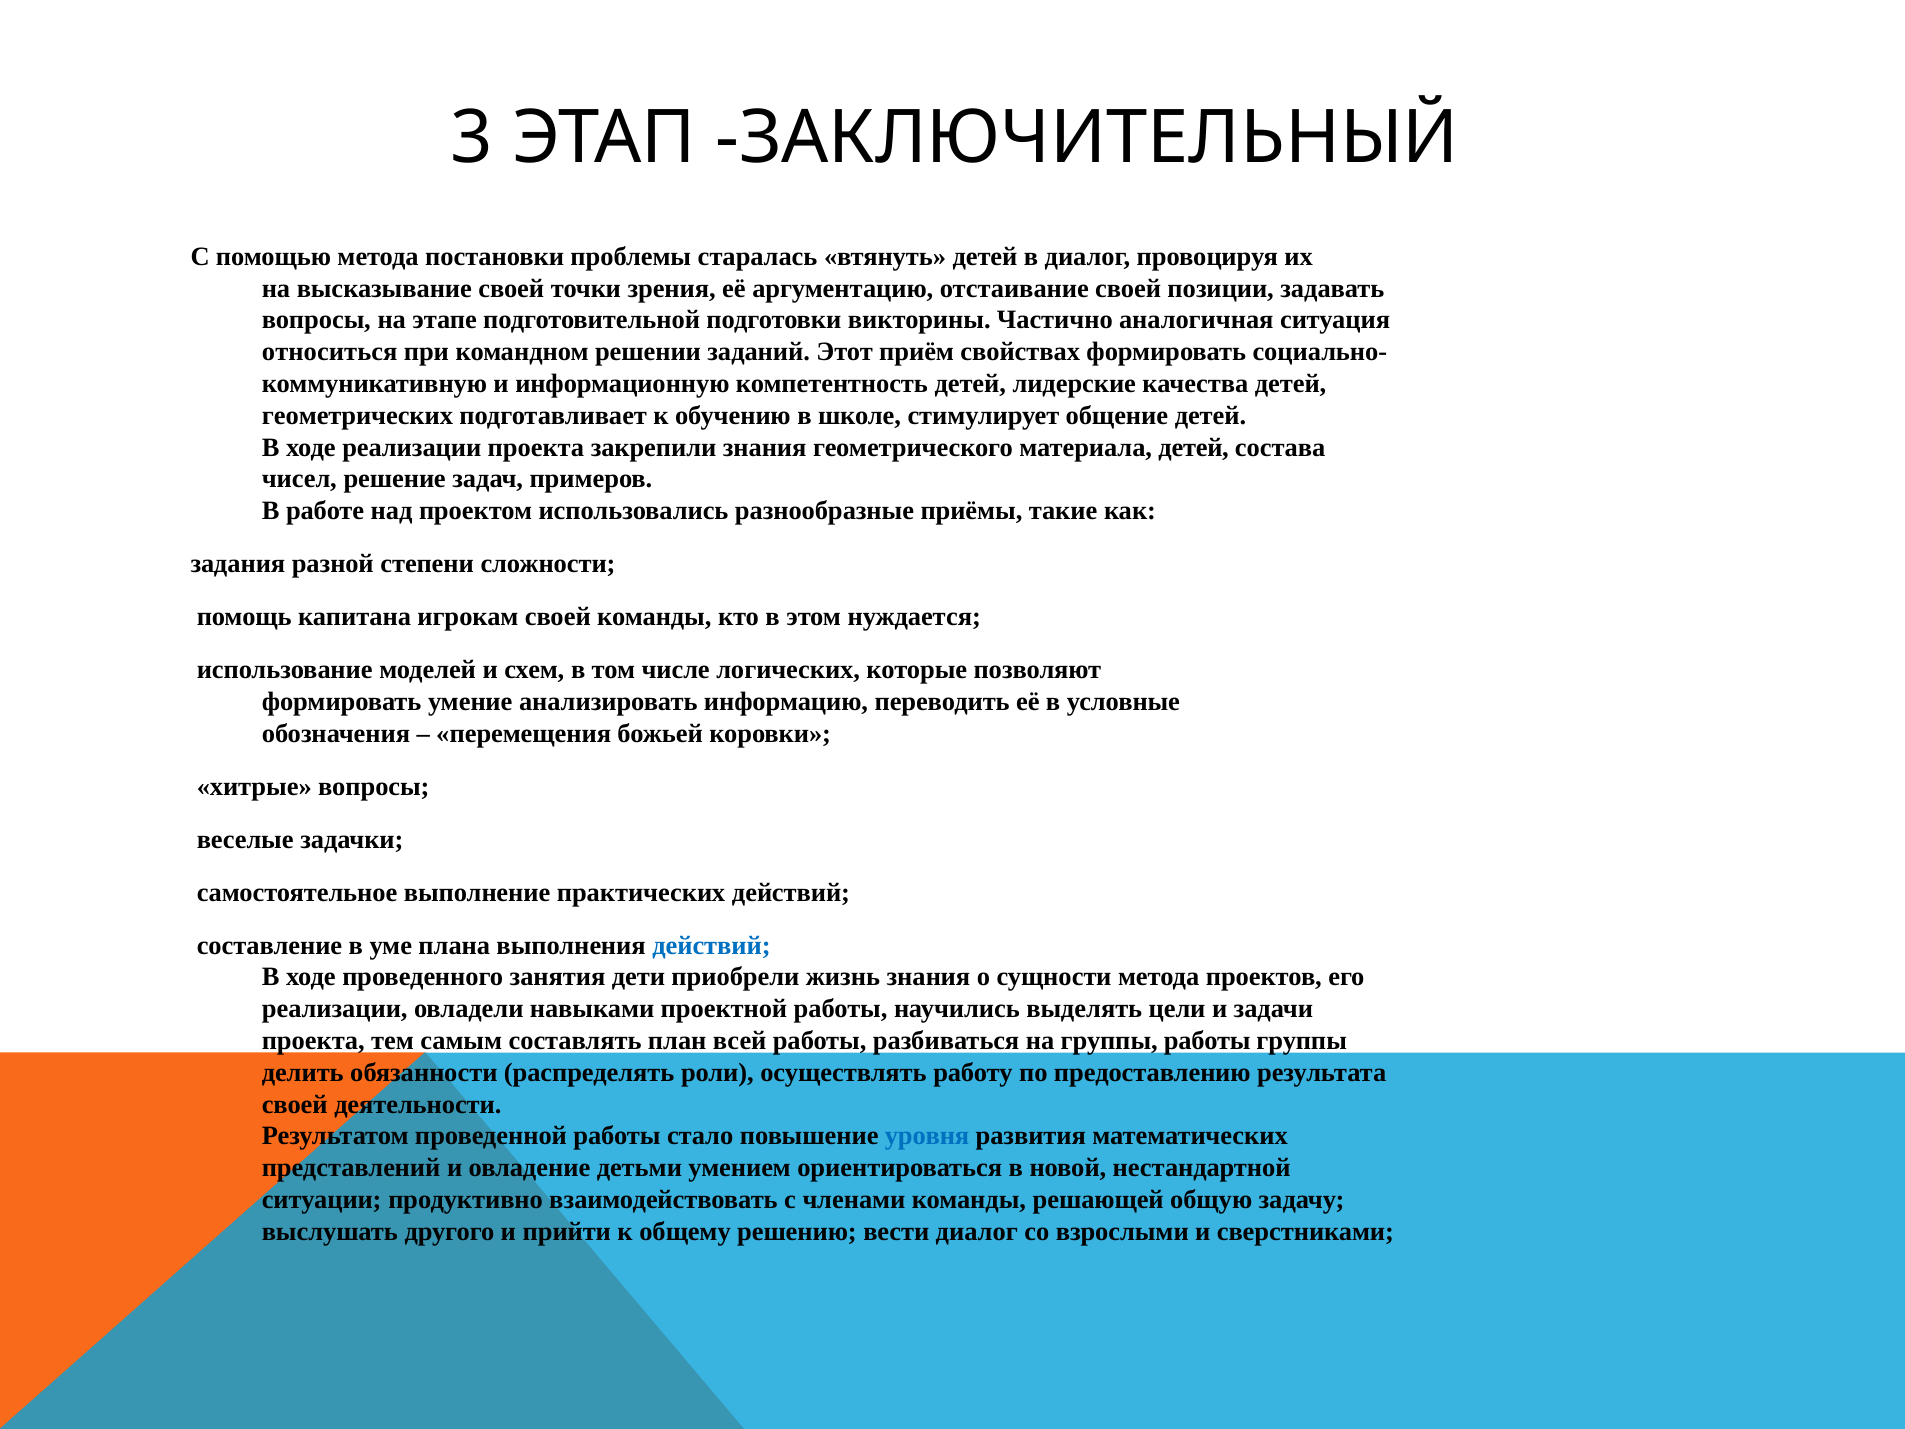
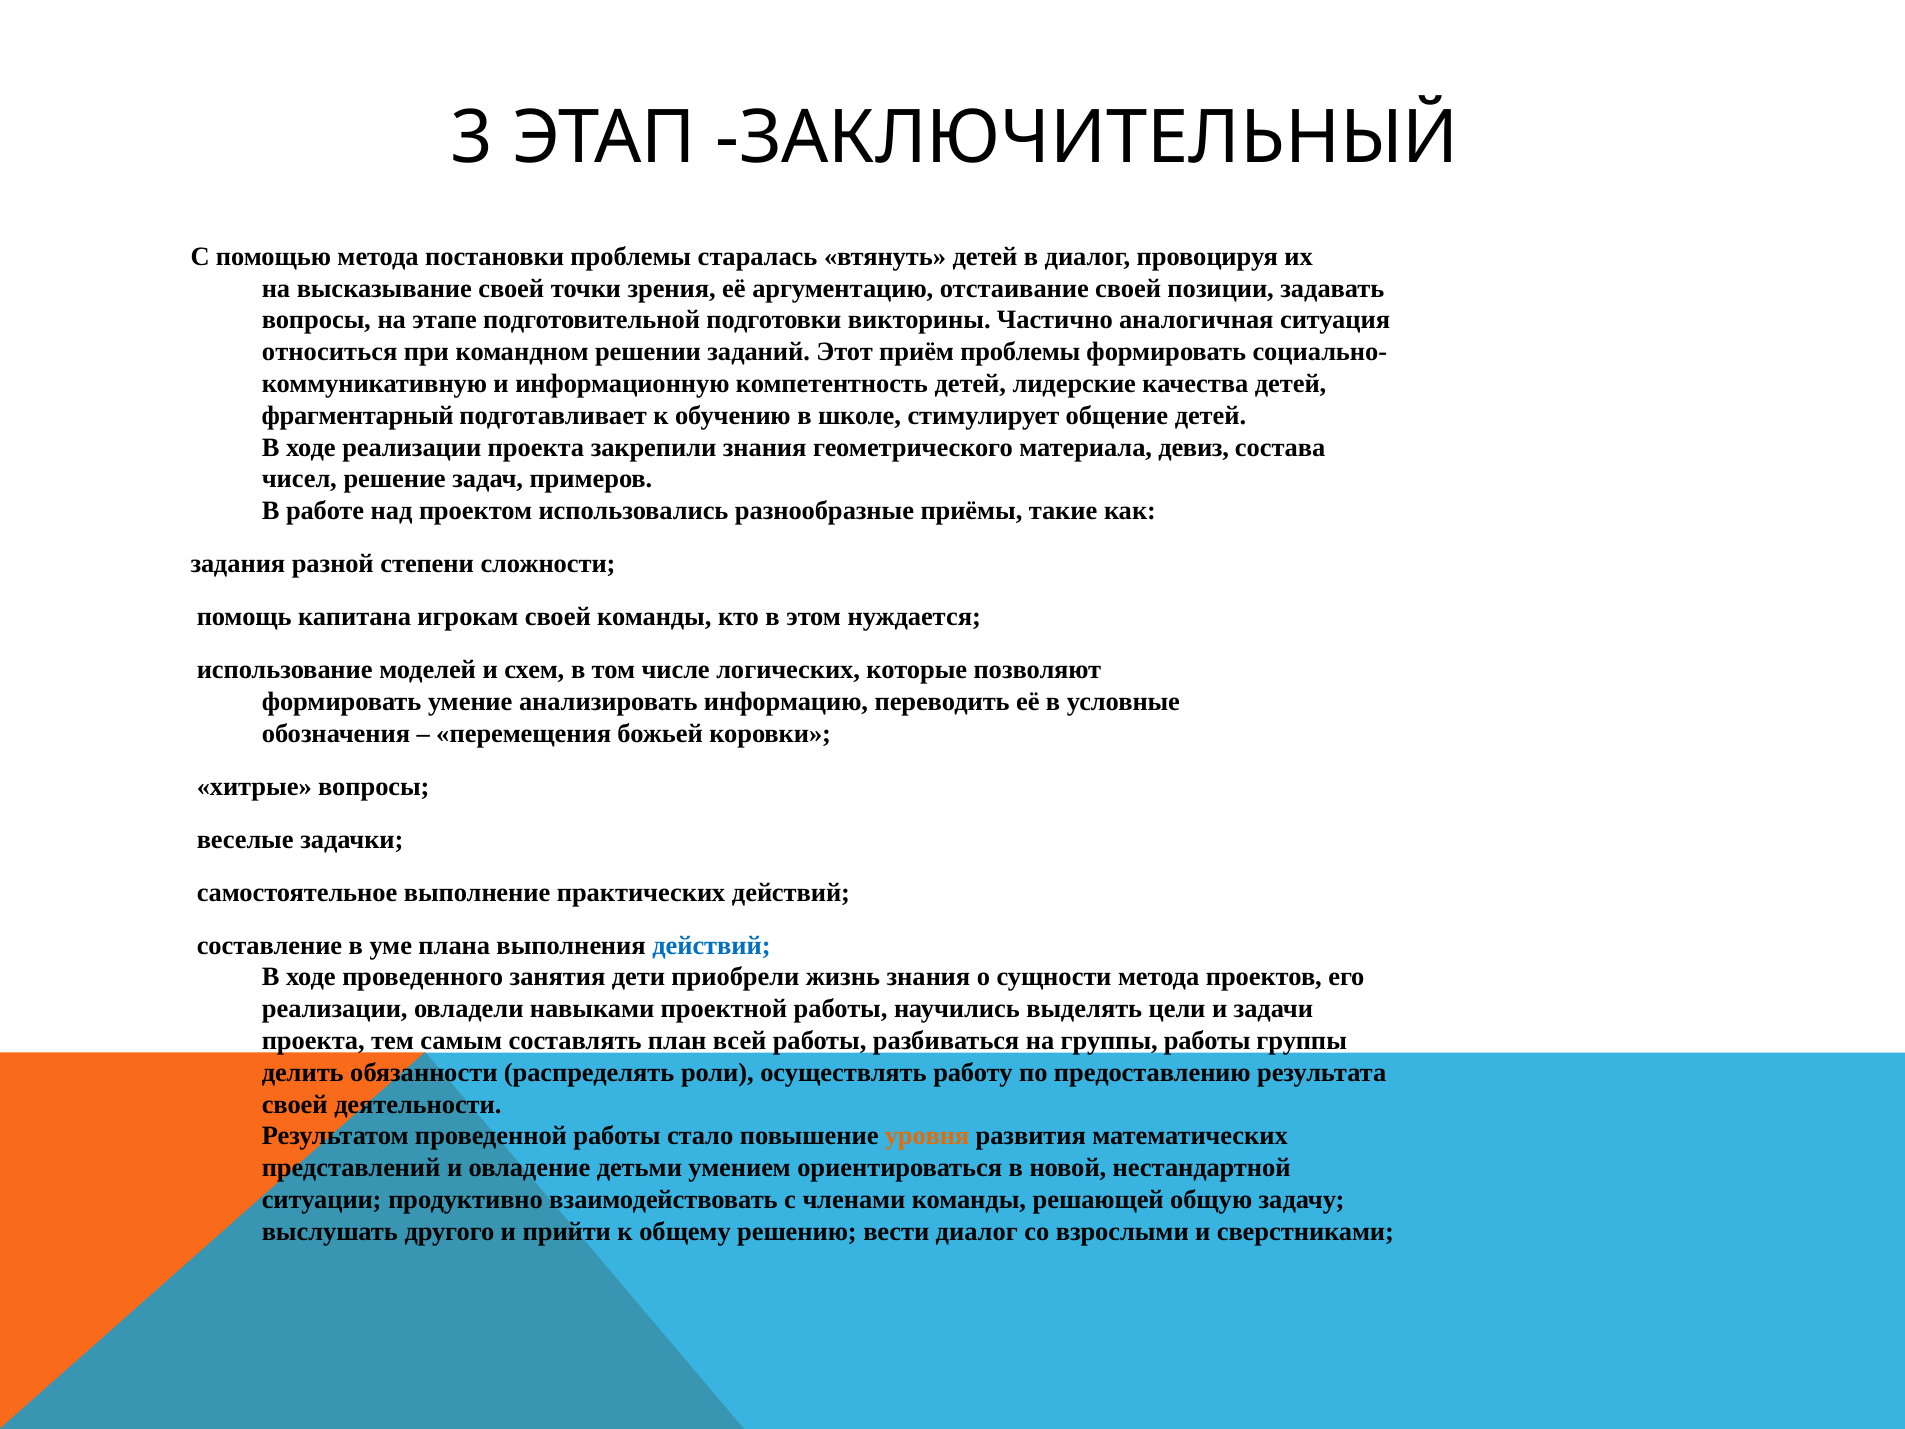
приём свойствах: свойствах -> проблемы
геометрических: геометрических -> фрагментарный
материала детей: детей -> девиз
уровня colour: blue -> orange
